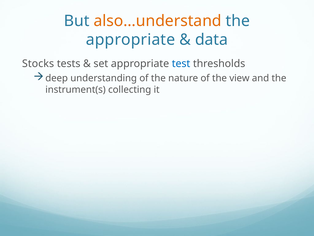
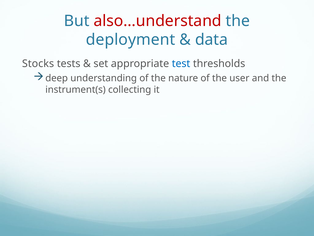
also…understand colour: orange -> red
appropriate at (131, 40): appropriate -> deployment
view: view -> user
